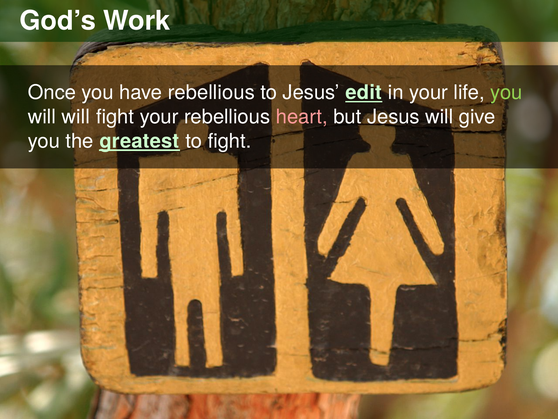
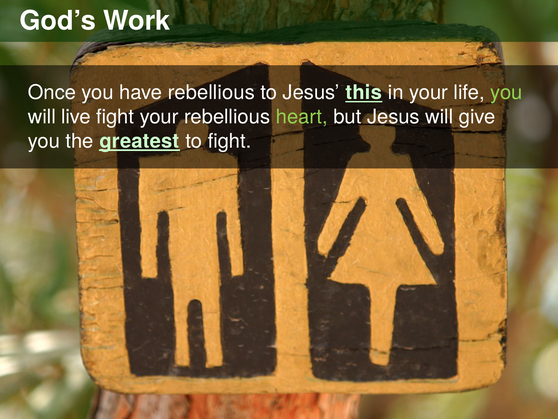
edit: edit -> this
will will: will -> live
heart colour: pink -> light green
